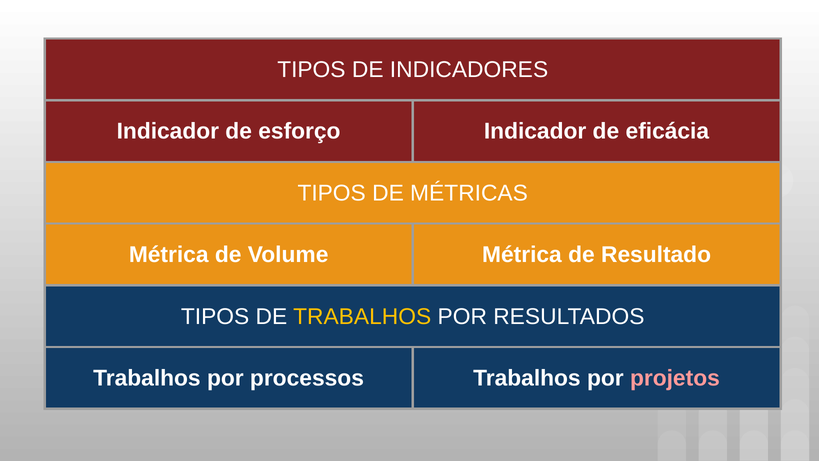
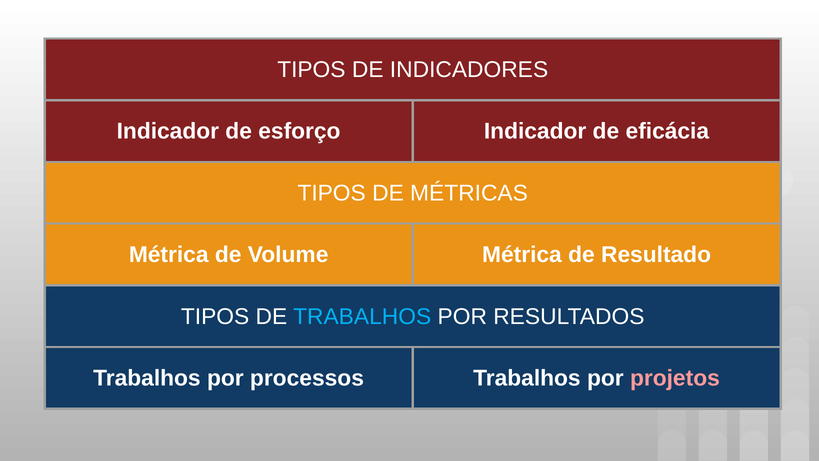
TRABALHOS at (362, 316) colour: yellow -> light blue
